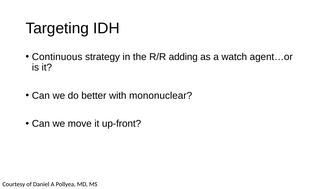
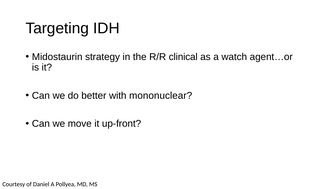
Continuous: Continuous -> Midostaurin
adding: adding -> clinical
